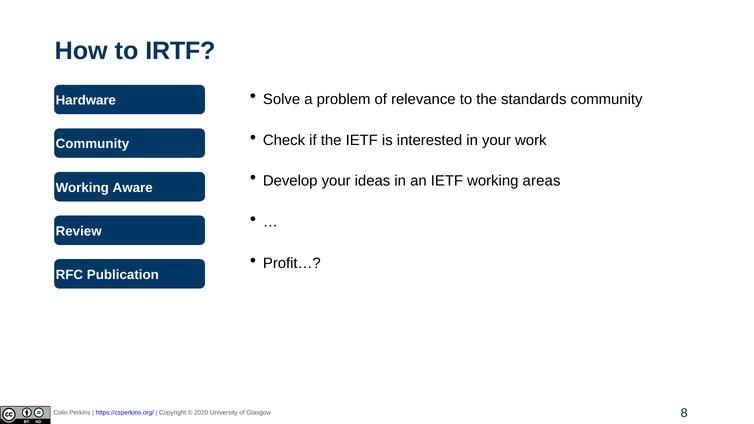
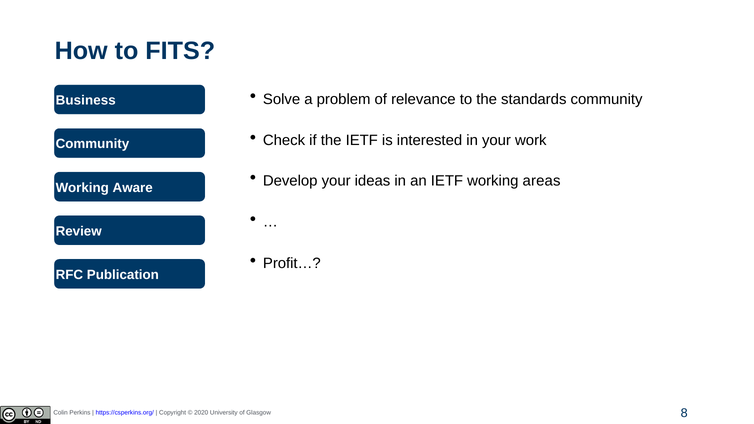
IRTF: IRTF -> FITS
Hardware: Hardware -> Business
